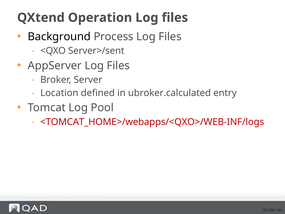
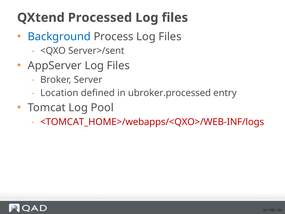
Operation: Operation -> Processed
Background colour: black -> blue
ubroker.calculated: ubroker.calculated -> ubroker.processed
